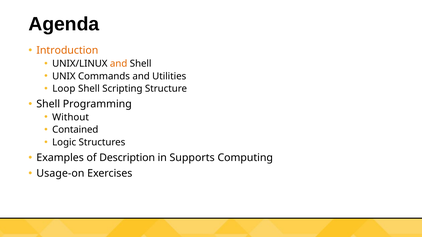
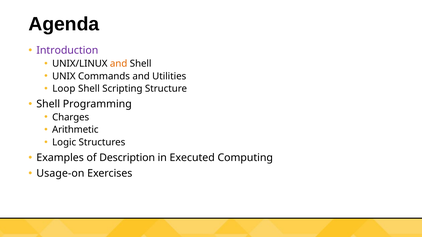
Introduction colour: orange -> purple
Without: Without -> Charges
Contained: Contained -> Arithmetic
Supports: Supports -> Executed
